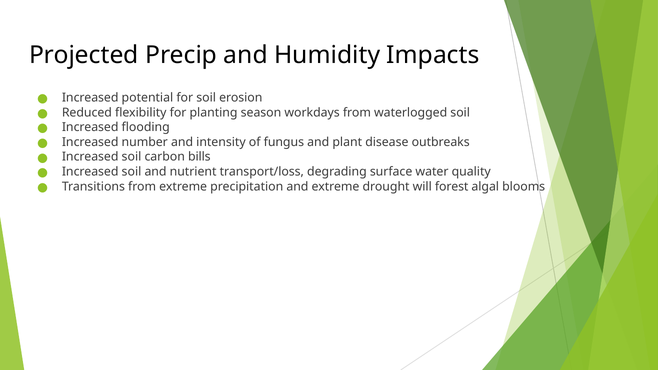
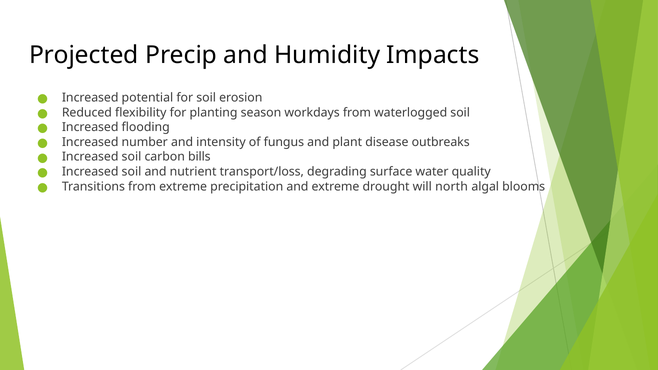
forest: forest -> north
